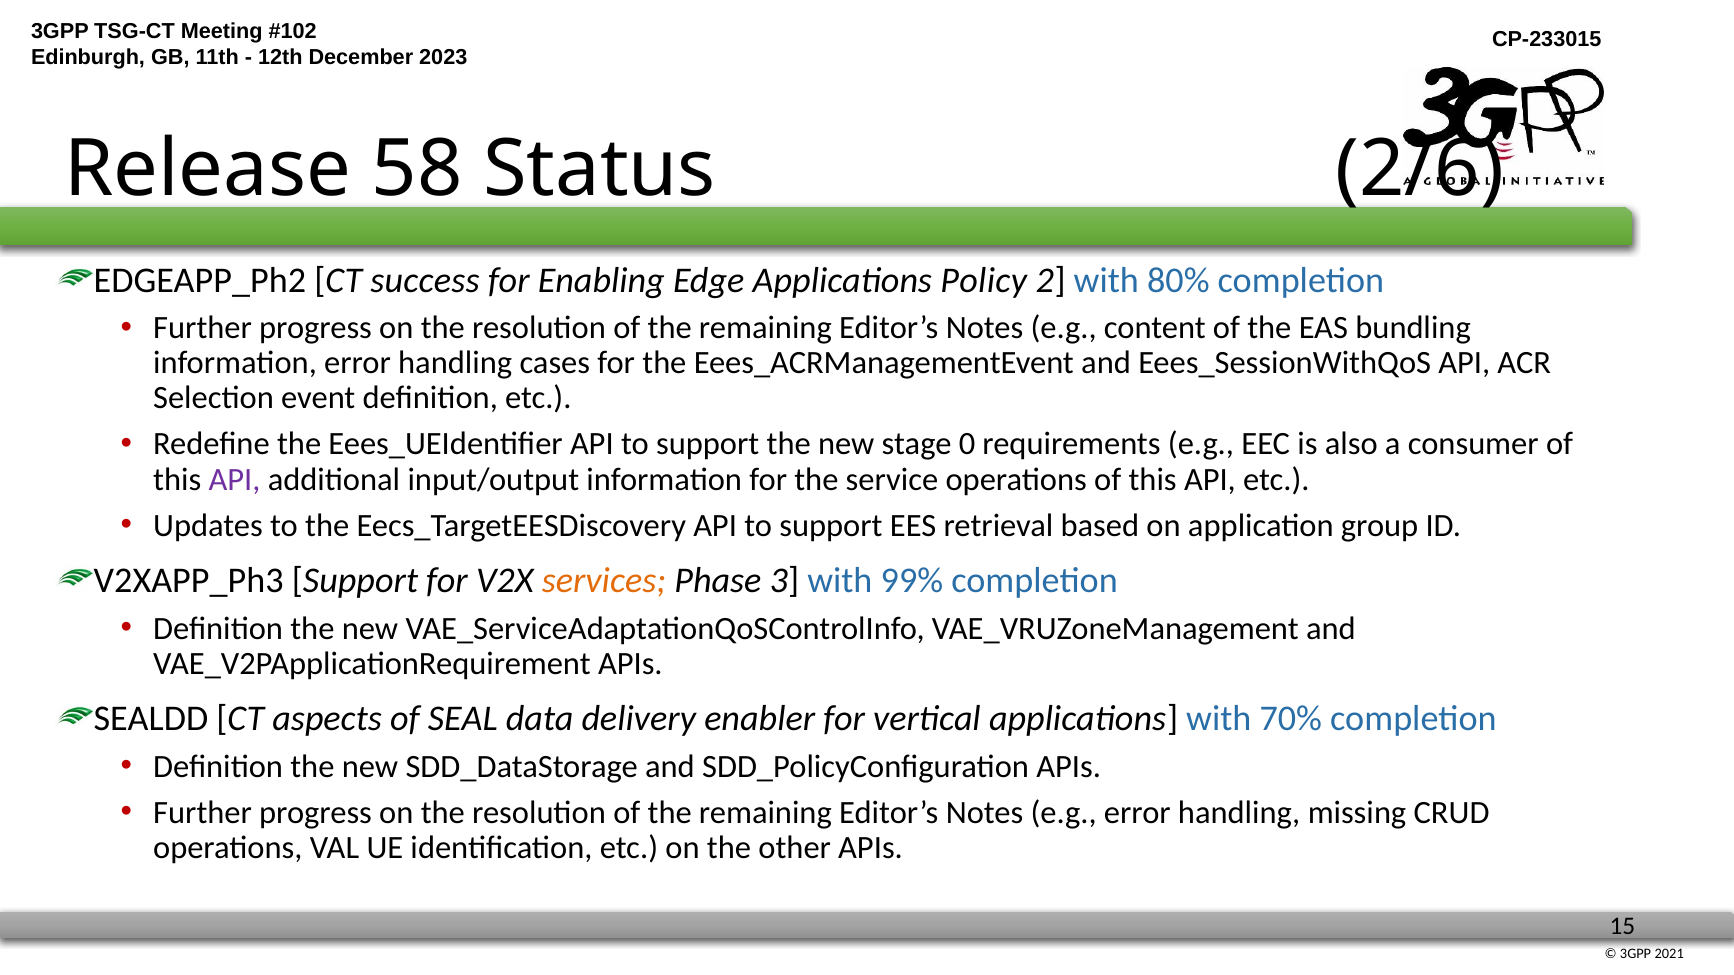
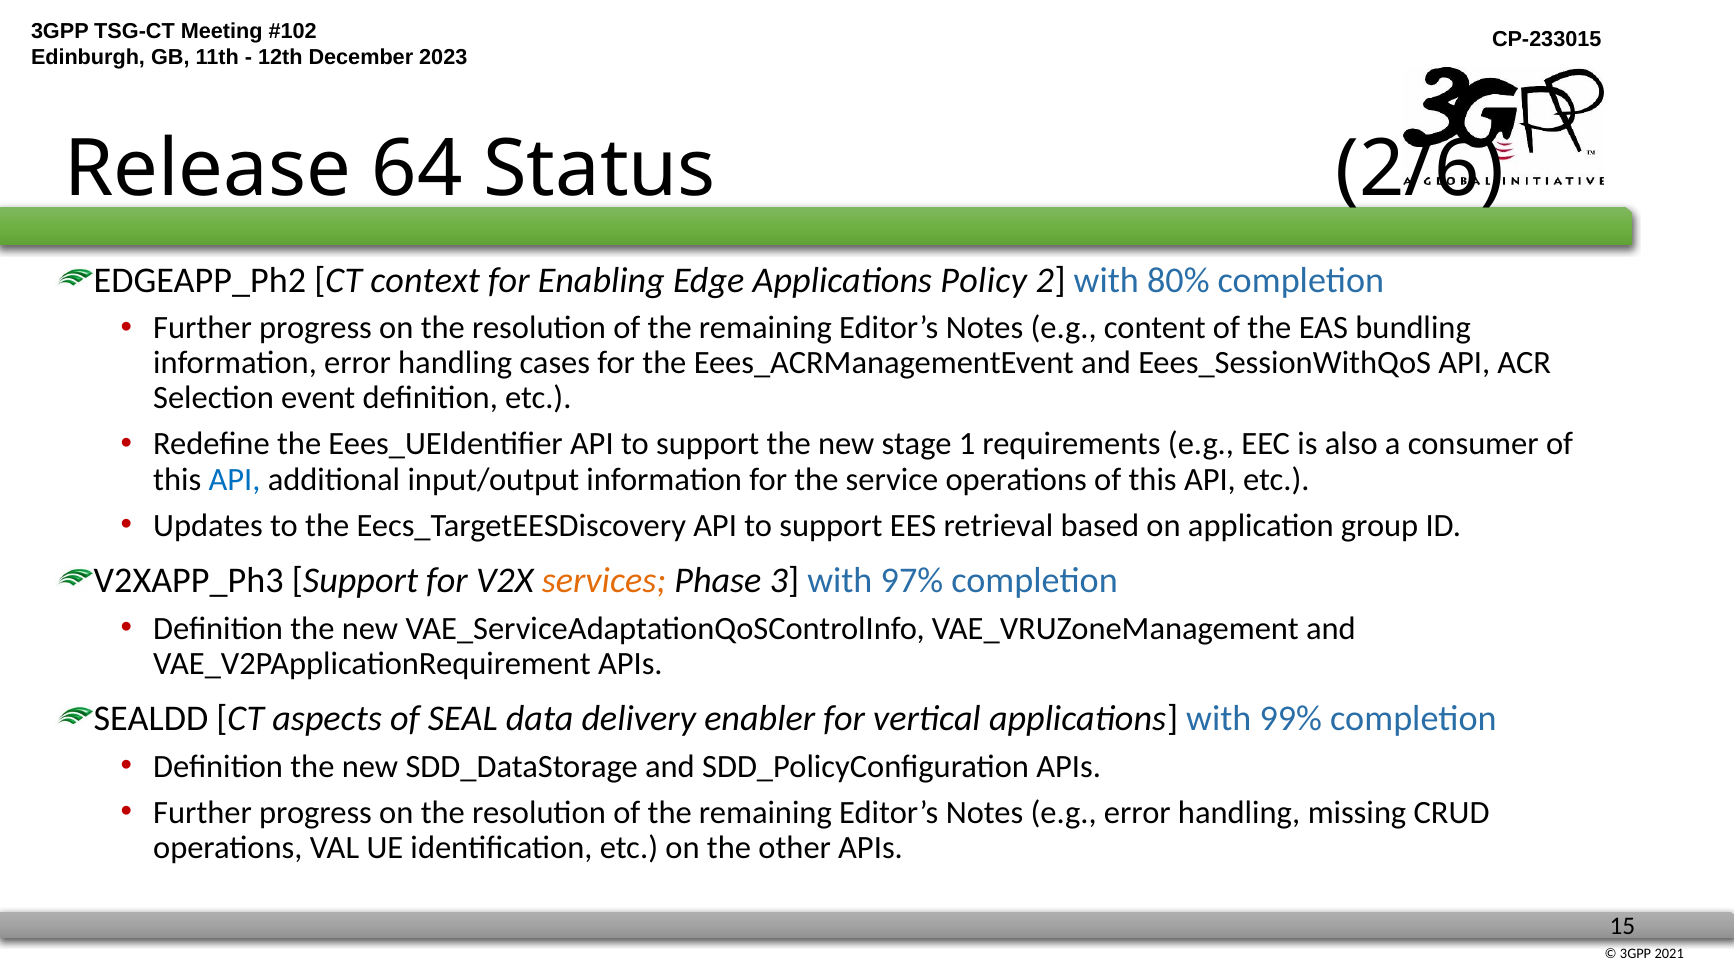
58: 58 -> 64
success: success -> context
0: 0 -> 1
API at (235, 480) colour: purple -> blue
99%: 99% -> 97%
70%: 70% -> 99%
